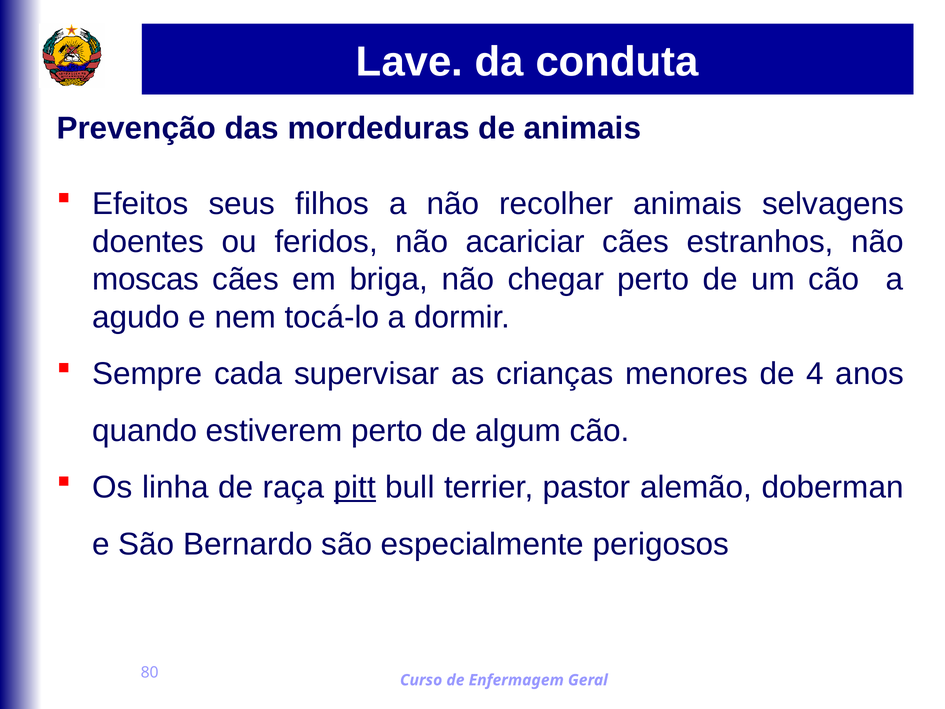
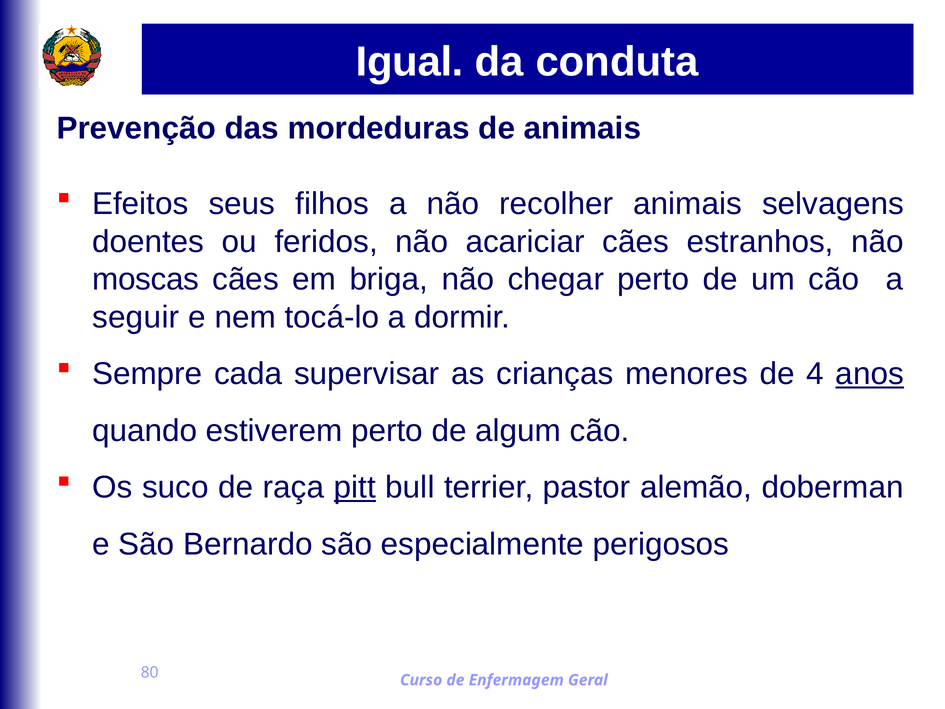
Lave: Lave -> Igual
agudo: agudo -> seguir
anos underline: none -> present
linha: linha -> suco
